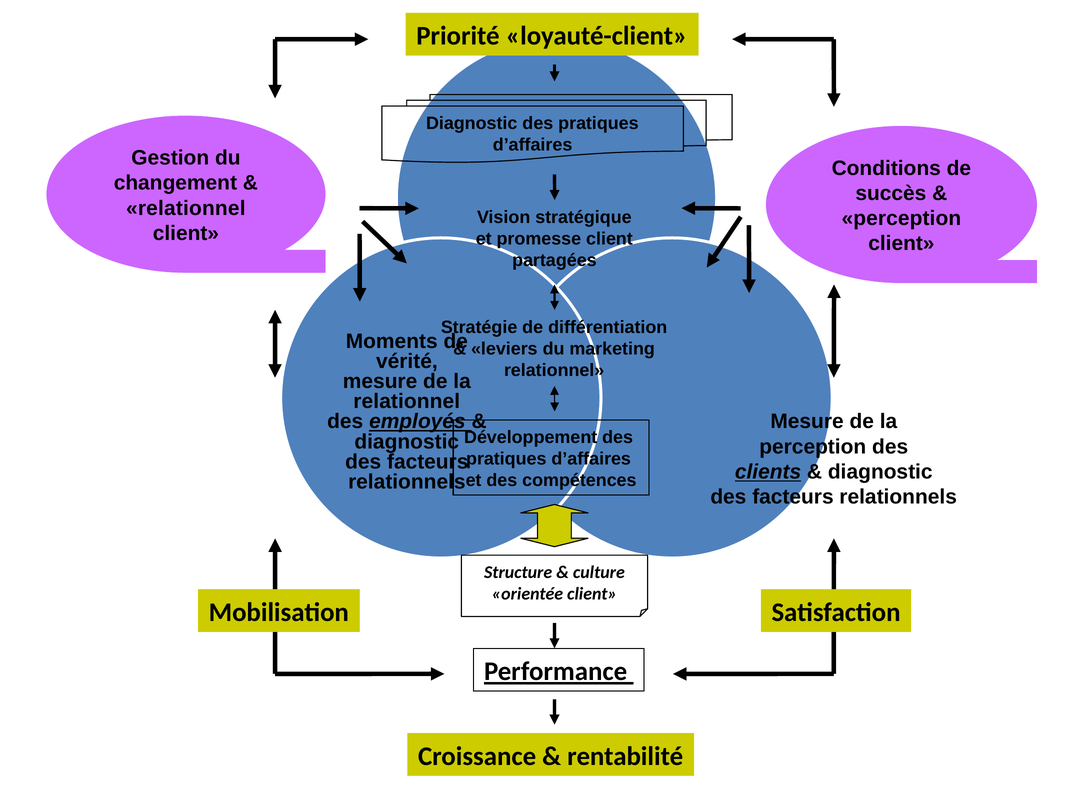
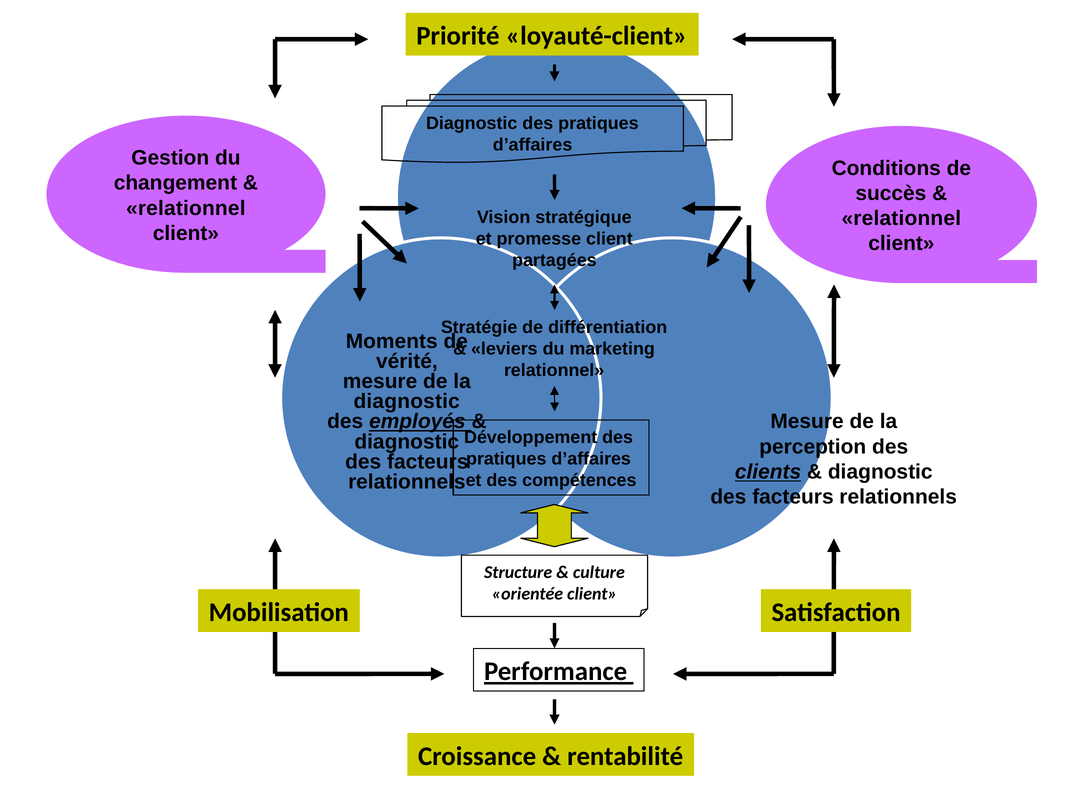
perception at (901, 219): perception -> relationnel
relationnel at (407, 402): relationnel -> diagnostic
